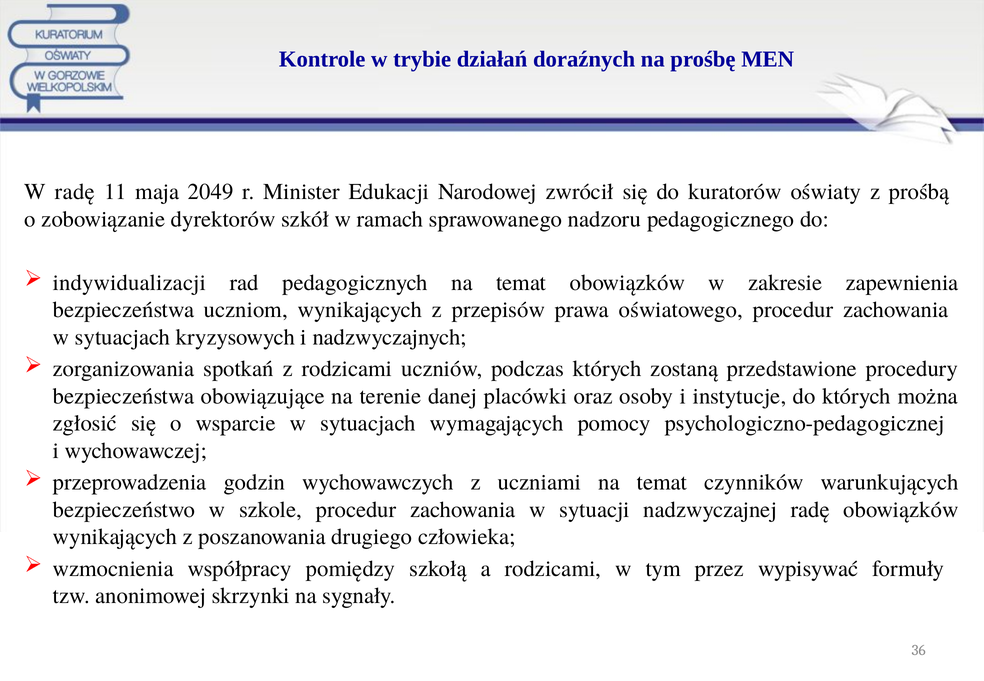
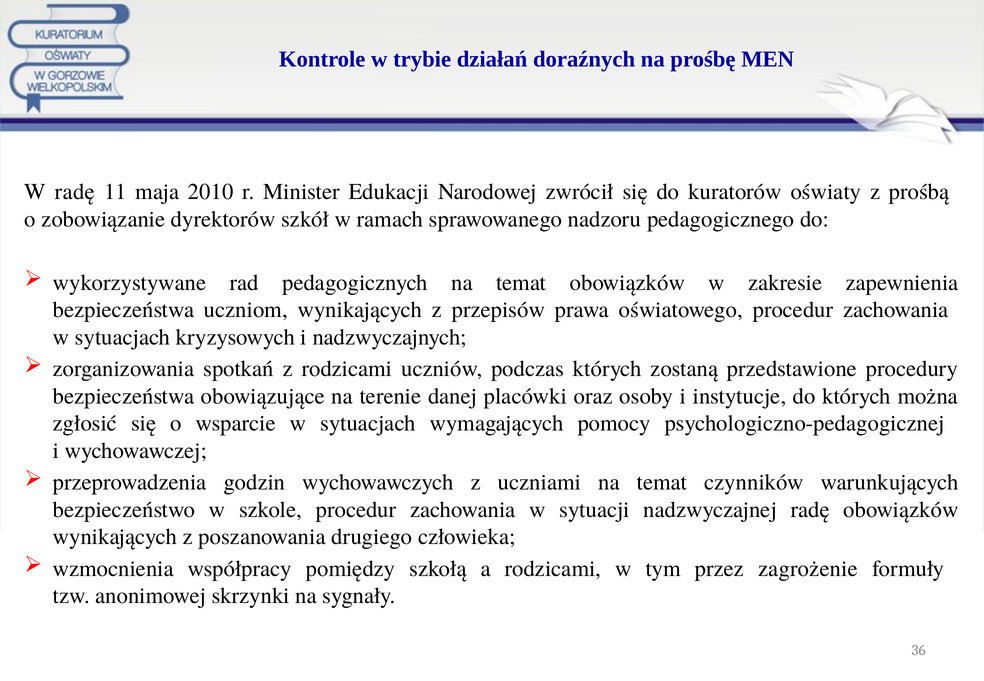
2049: 2049 -> 2010
indywidualizacji: indywidualizacji -> wykorzystywane
wypisywać: wypisywać -> zagrożenie
